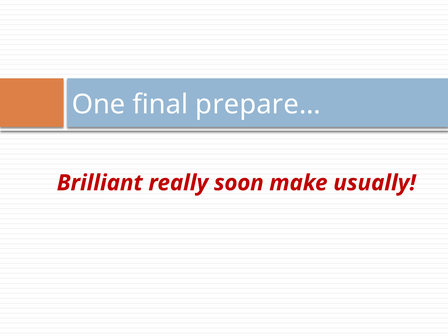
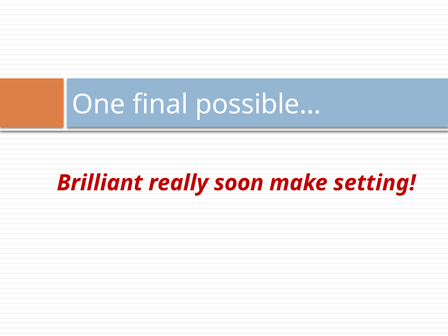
prepare…: prepare… -> possible…
usually: usually -> setting
